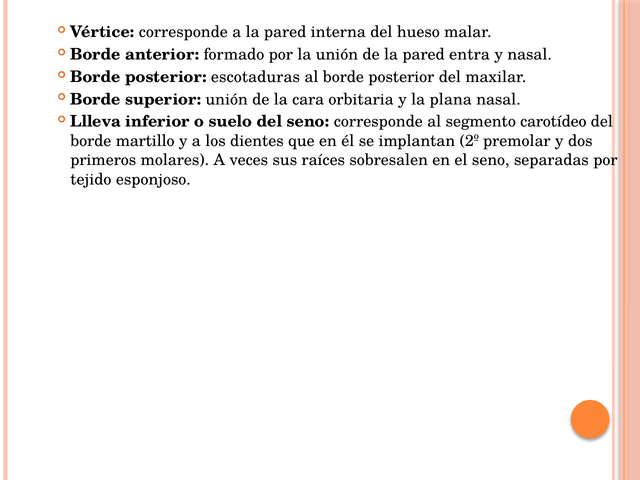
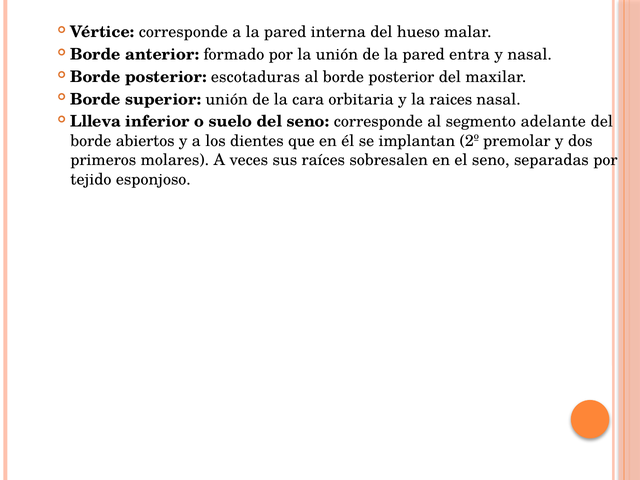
plana: plana -> raices
carotídeo: carotídeo -> adelante
martillo: martillo -> abiertos
